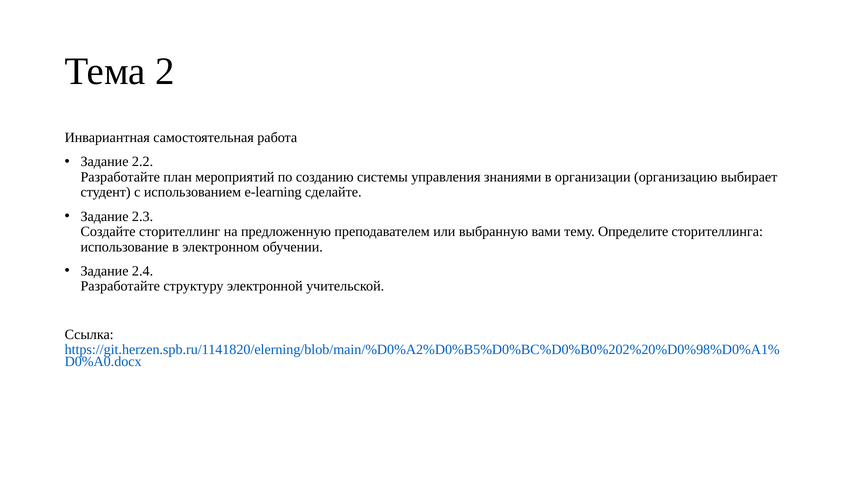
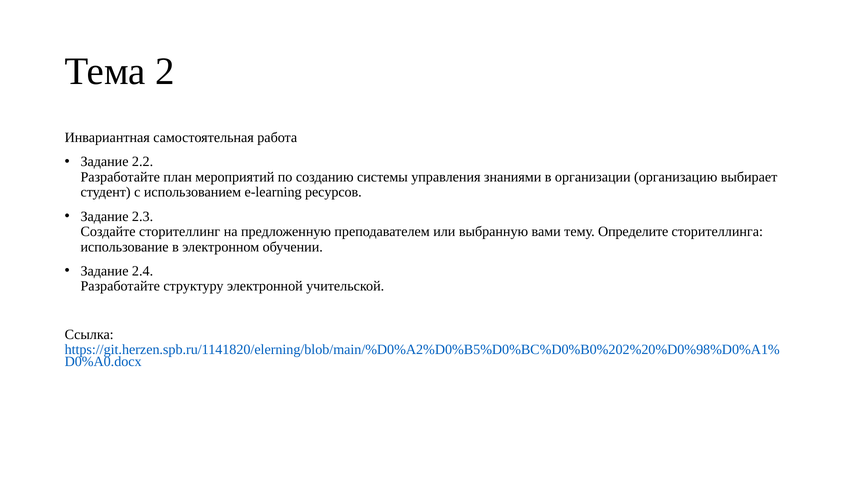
сделайте: сделайте -> ресурсов
